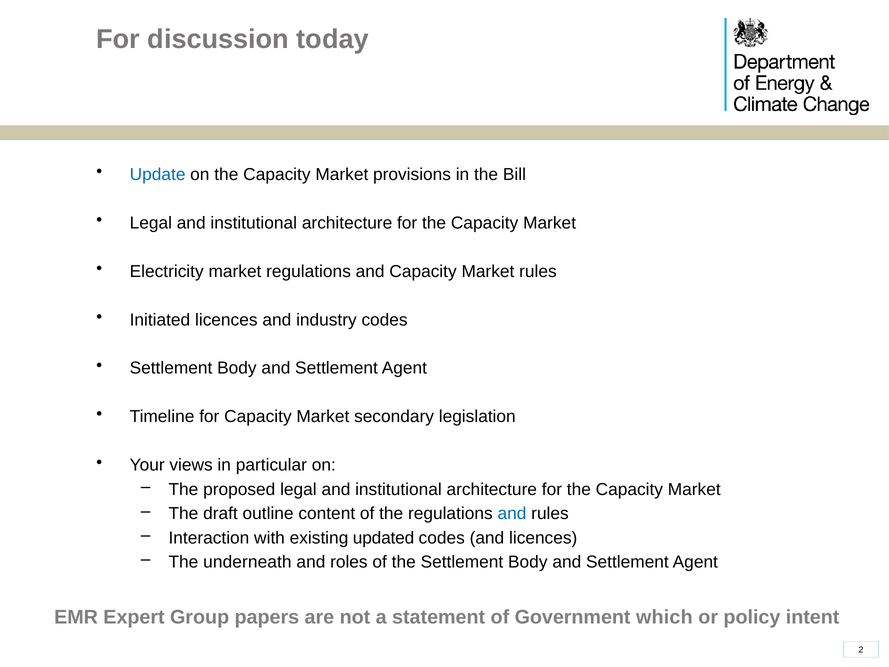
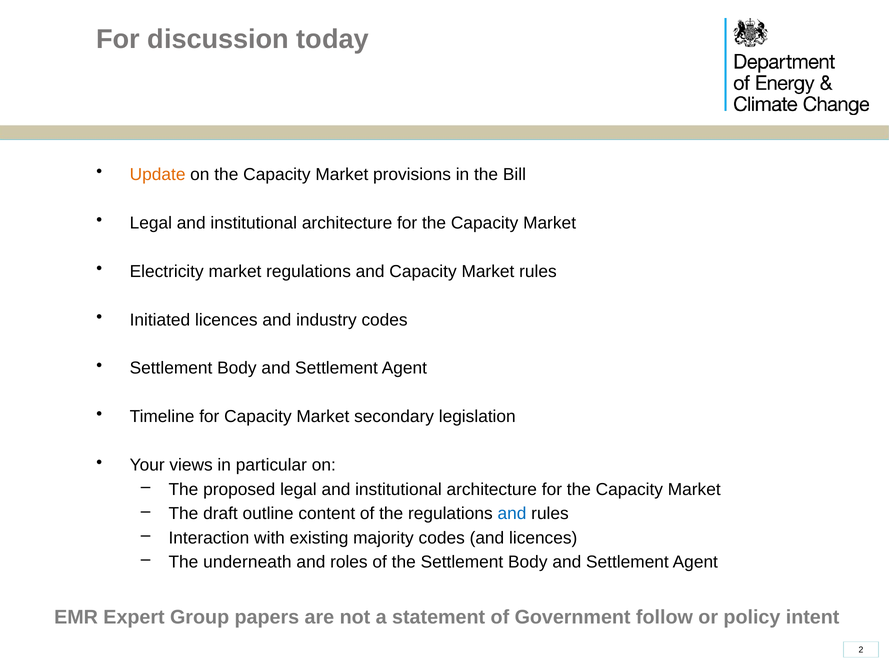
Update colour: blue -> orange
updated: updated -> majority
which: which -> follow
